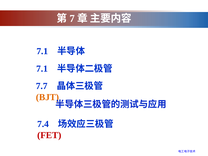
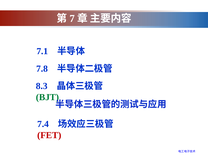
7.1 at (42, 69): 7.1 -> 7.8
7.7: 7.7 -> 8.3
BJT colour: orange -> green
